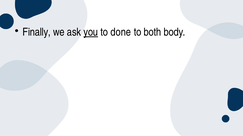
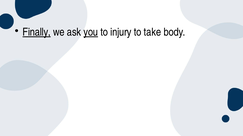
Finally underline: none -> present
done: done -> injury
both: both -> take
